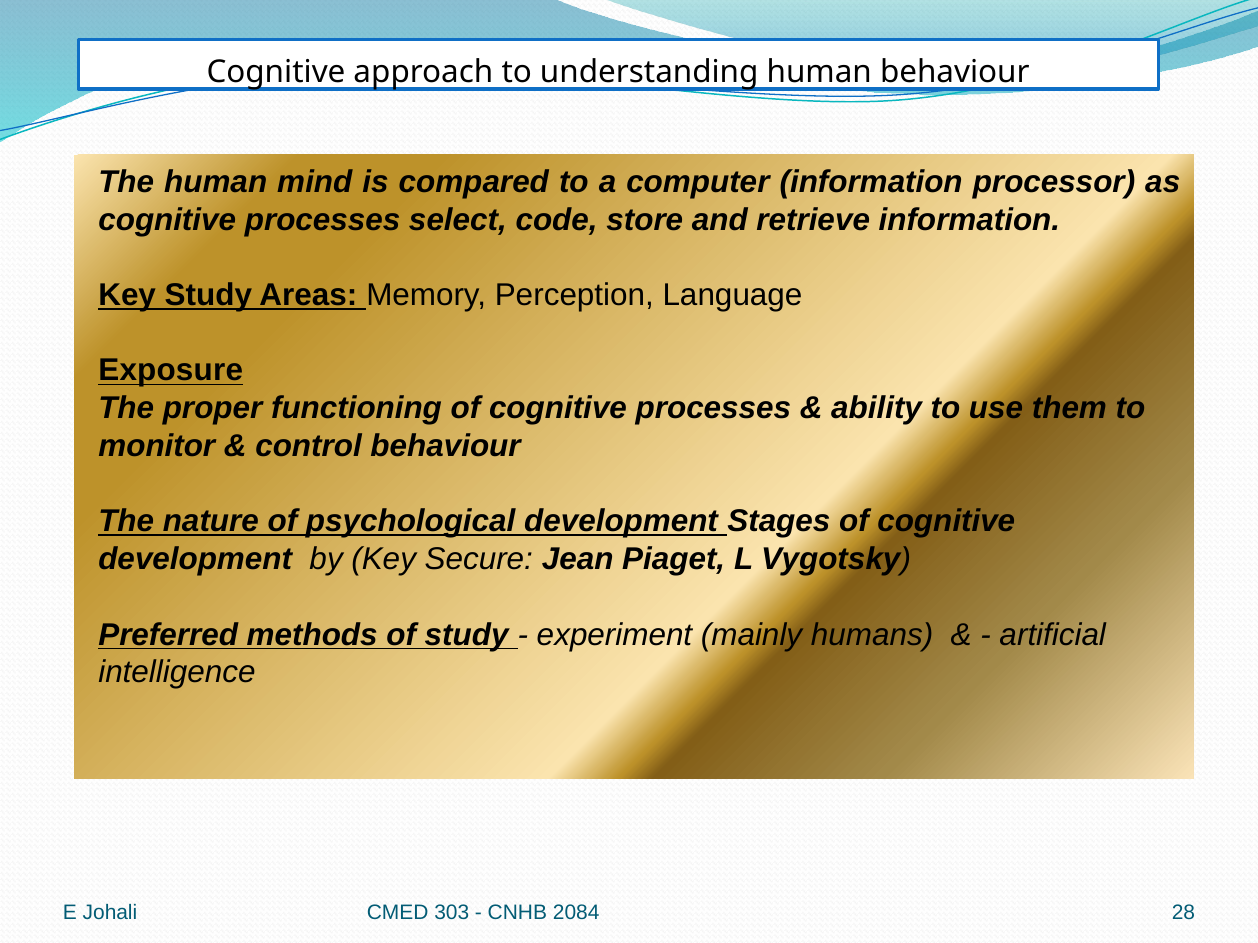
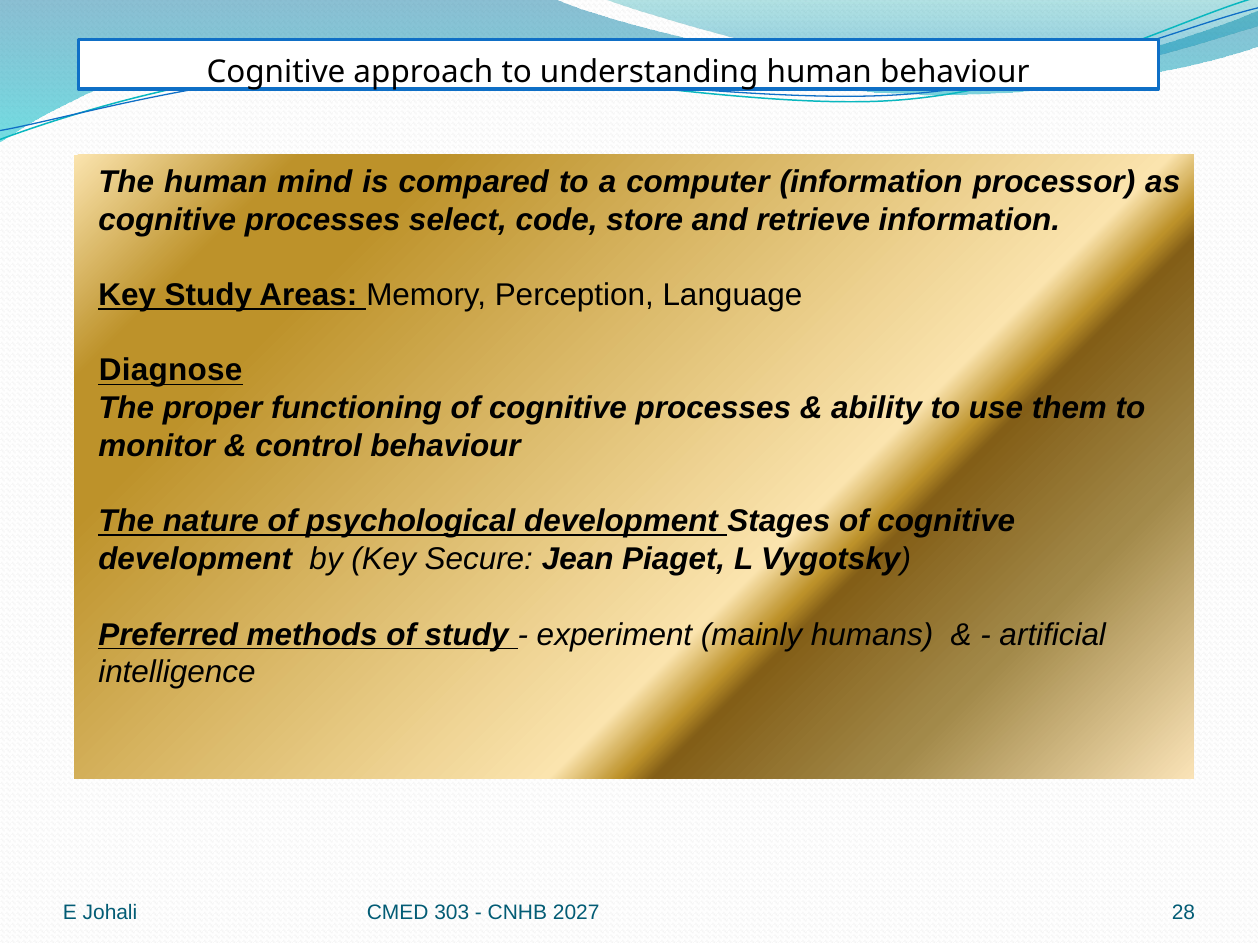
Exposure: Exposure -> Diagnose
2084: 2084 -> 2027
